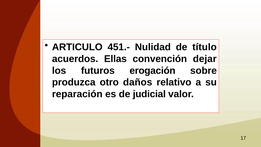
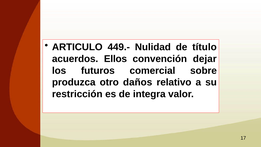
451.-: 451.- -> 449.-
Ellas: Ellas -> Ellos
erogación: erogación -> comercial
reparación: reparación -> restricción
judicial: judicial -> integra
